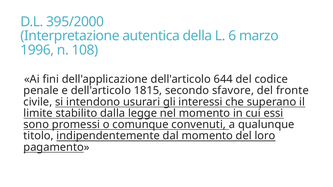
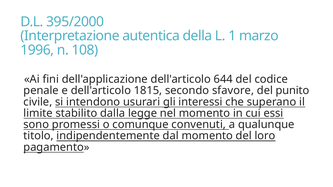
6: 6 -> 1
fronte: fronte -> punito
